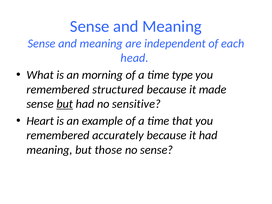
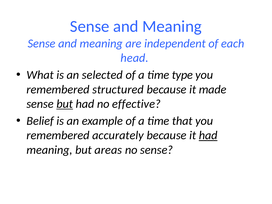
morning: morning -> selected
sensitive: sensitive -> effective
Heart: Heart -> Belief
had at (208, 135) underline: none -> present
those: those -> areas
